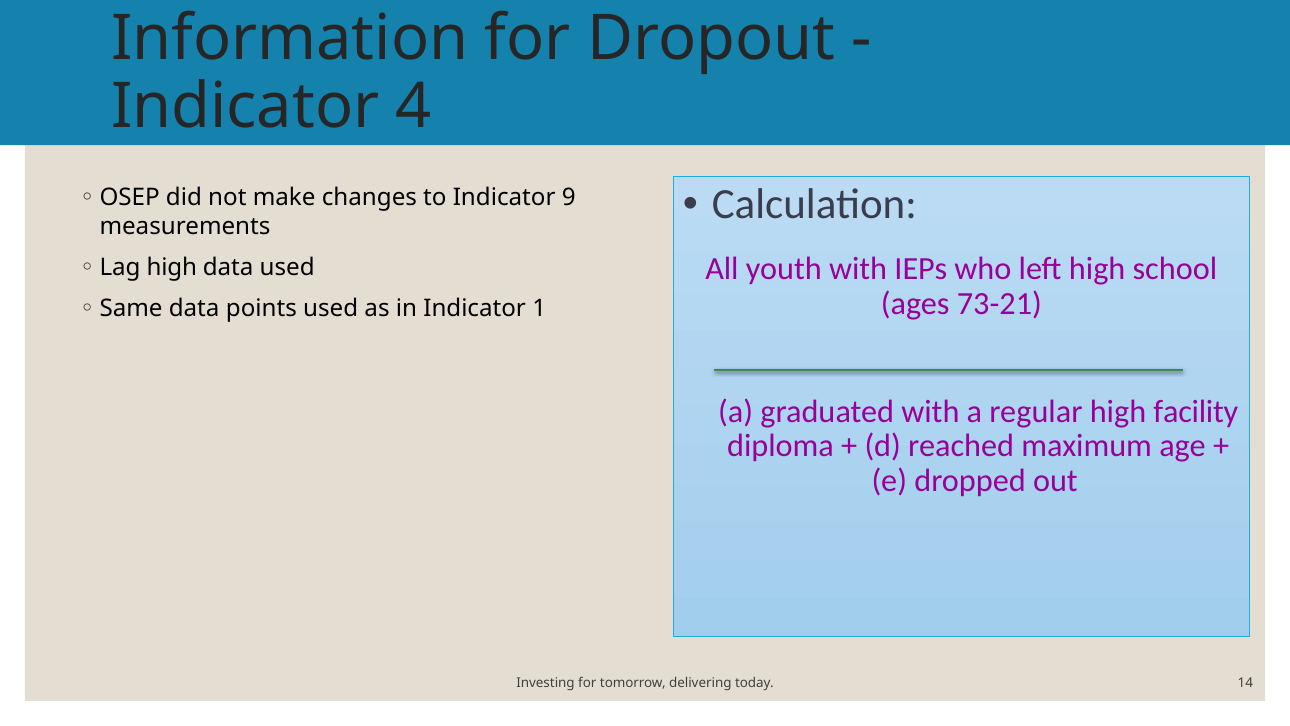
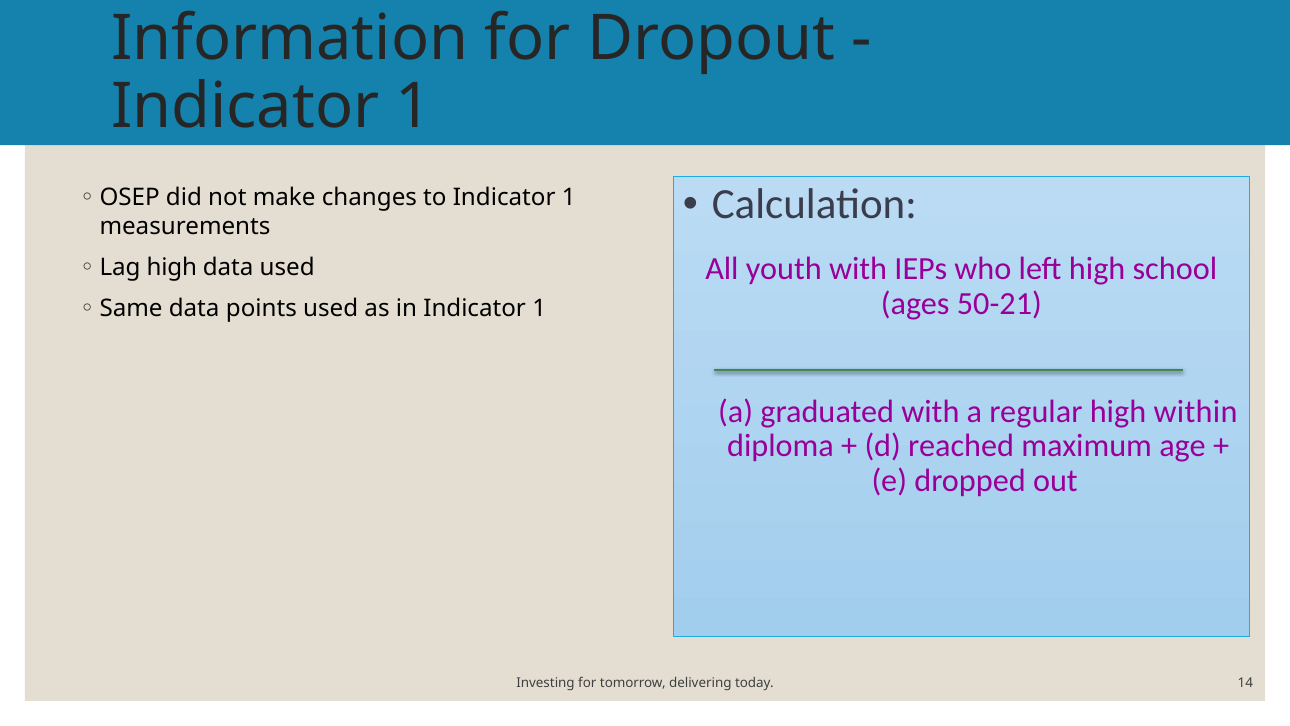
4 at (414, 107): 4 -> 1
to Indicator 9: 9 -> 1
73-21: 73-21 -> 50-21
facility: facility -> within
